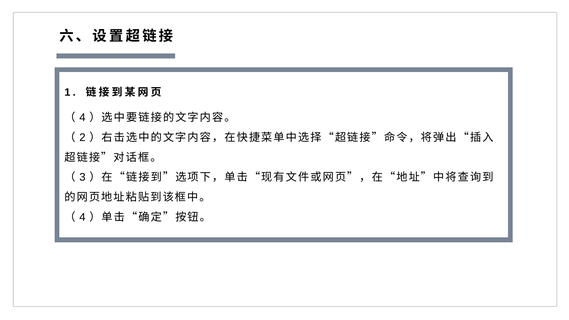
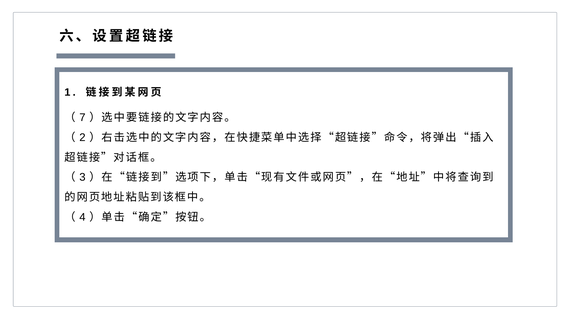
4 at (82, 118): 4 -> 7
